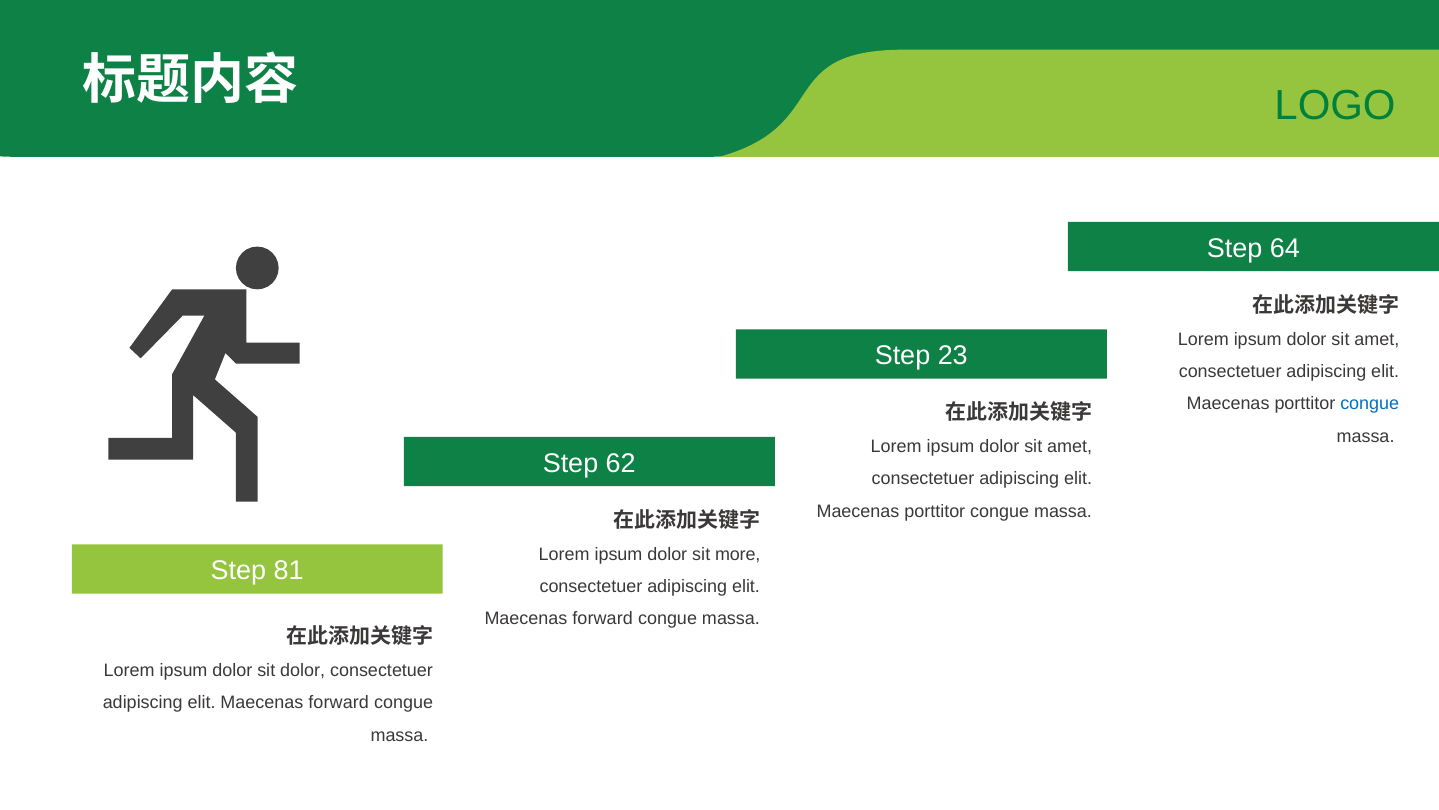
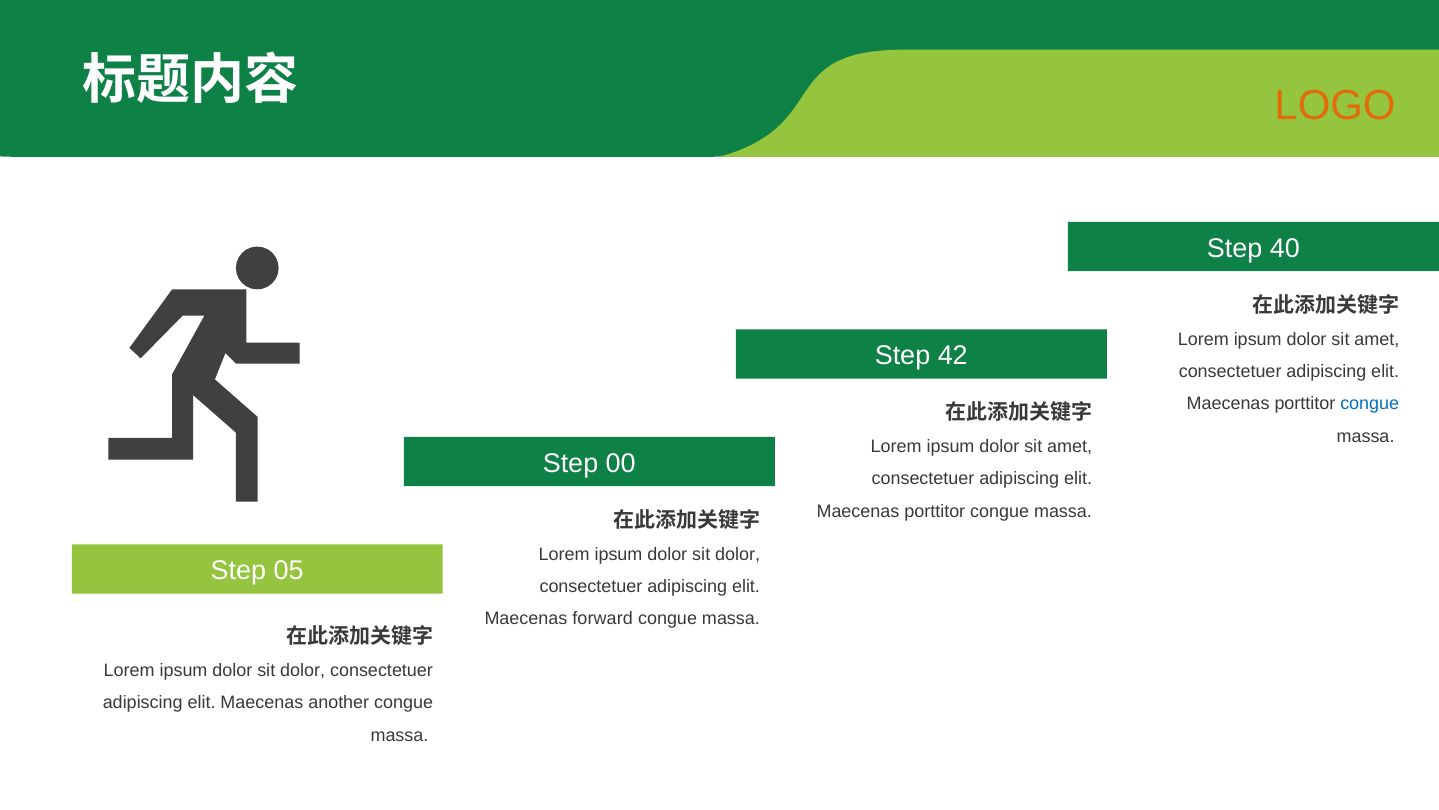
LOGO colour: green -> orange
64: 64 -> 40
23: 23 -> 42
62: 62 -> 00
more at (738, 554): more -> dolor
81: 81 -> 05
forward at (339, 702): forward -> another
